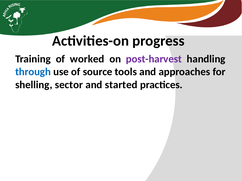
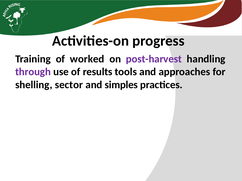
through colour: blue -> purple
source: source -> results
started: started -> simples
